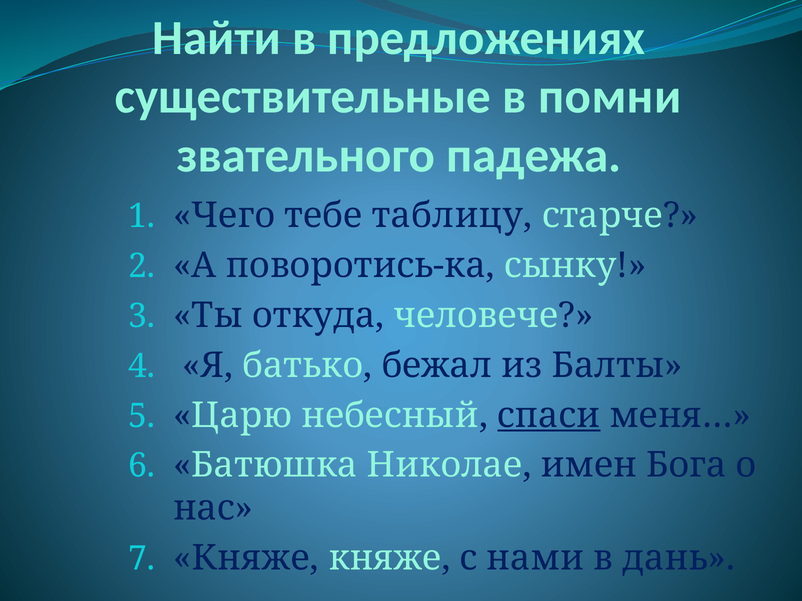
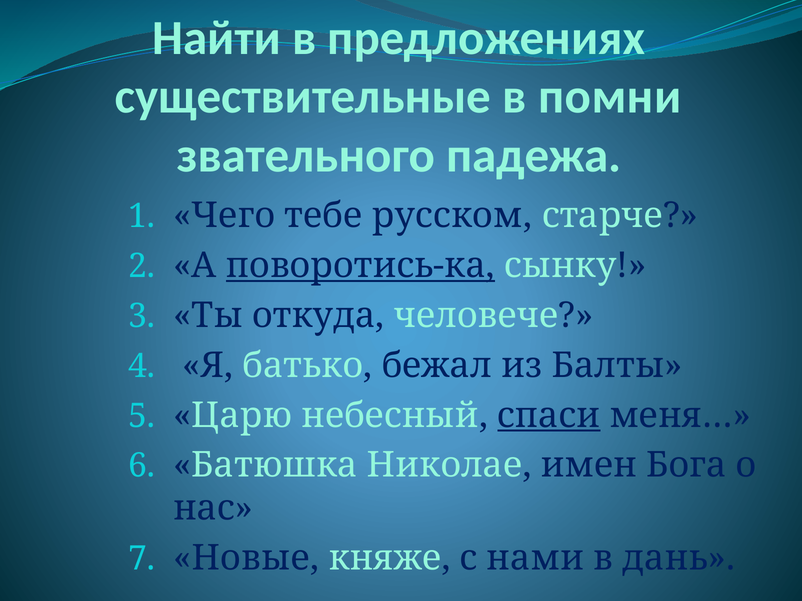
таблицу: таблицу -> русском
поворотись-ка underline: none -> present
Княже at (246, 558): Княже -> Новые
